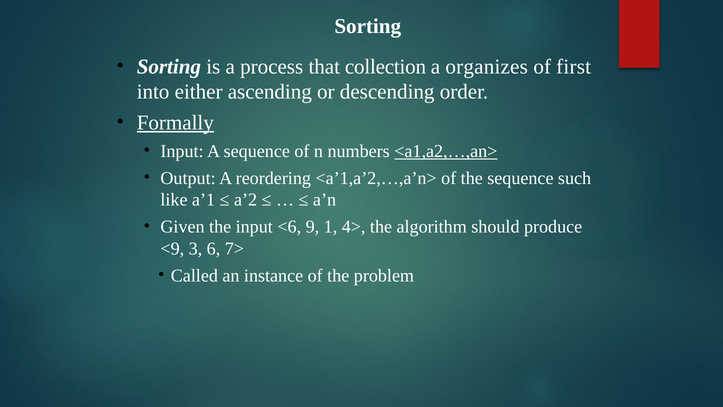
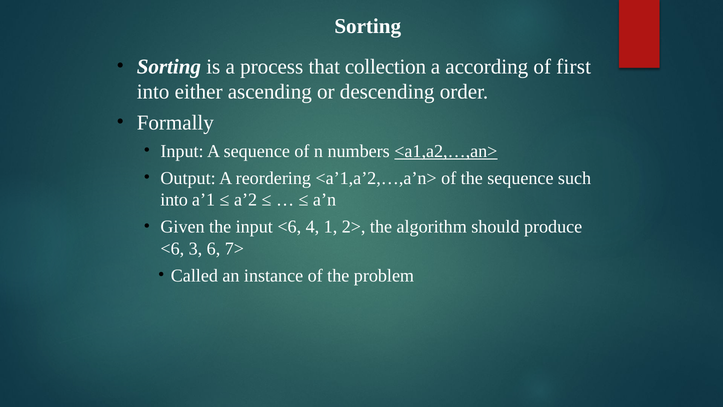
organizes: organizes -> according
Formally underline: present -> none
like at (174, 200): like -> into
9: 9 -> 4
4>: 4> -> 2>
<9 at (172, 248): <9 -> <6
